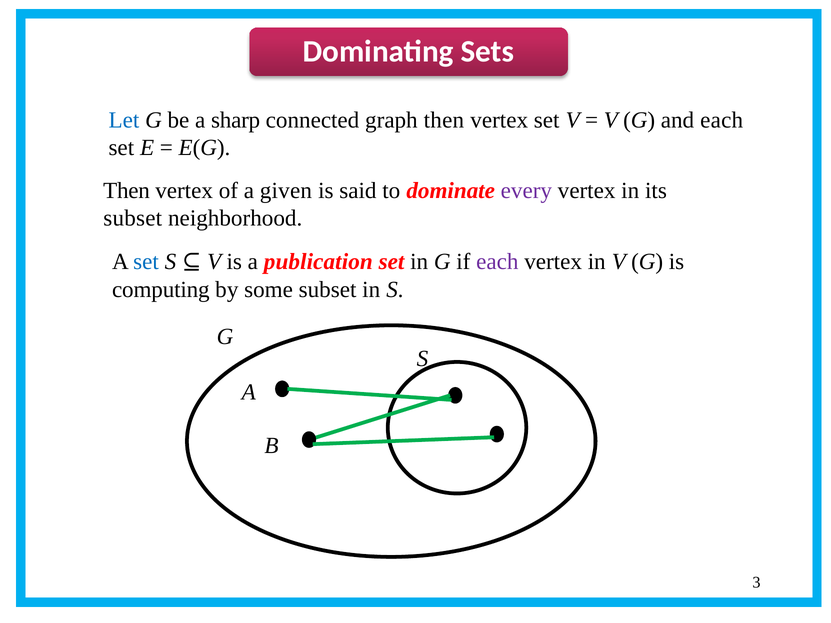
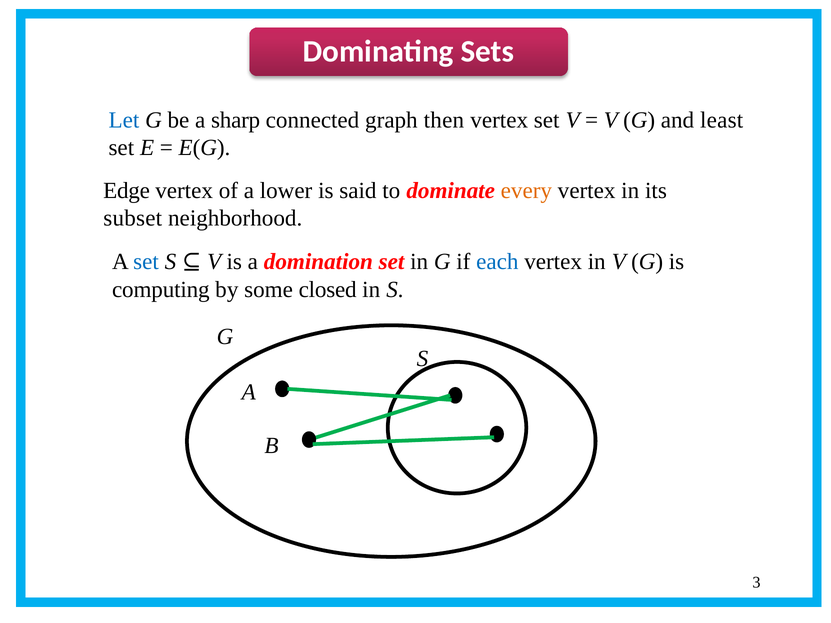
and each: each -> least
Then at (127, 191): Then -> Edge
given: given -> lower
every colour: purple -> orange
publication: publication -> domination
each at (497, 262) colour: purple -> blue
some subset: subset -> closed
